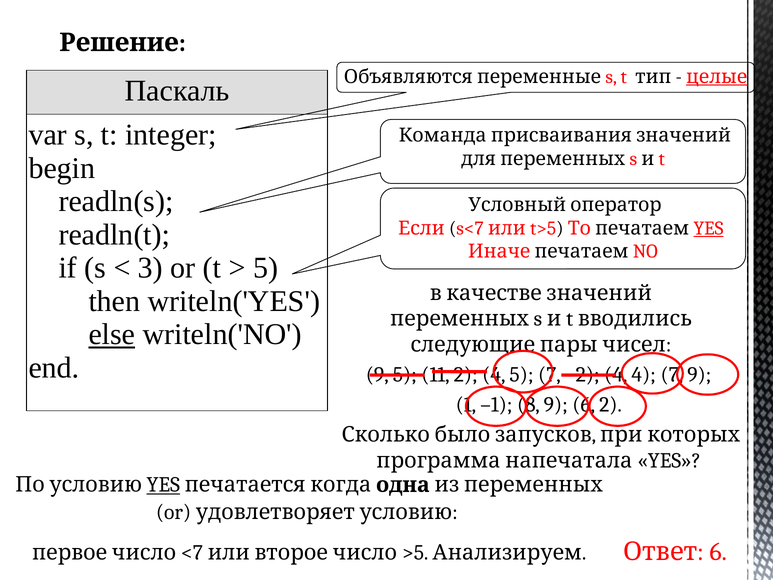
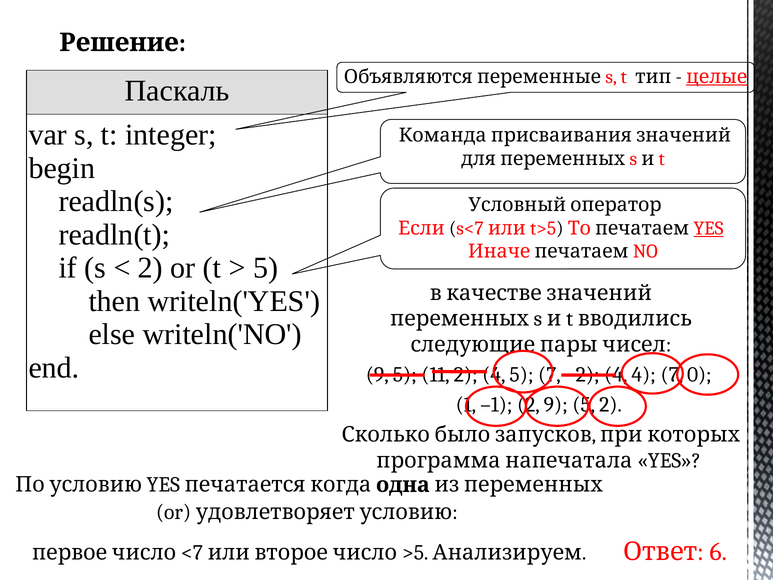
3 at (150, 268): 3 -> 2
else underline: present -> none
7 9: 9 -> 0
–1 8: 8 -> 2
6 at (584, 405): 6 -> 5
YES at (163, 485) underline: present -> none
